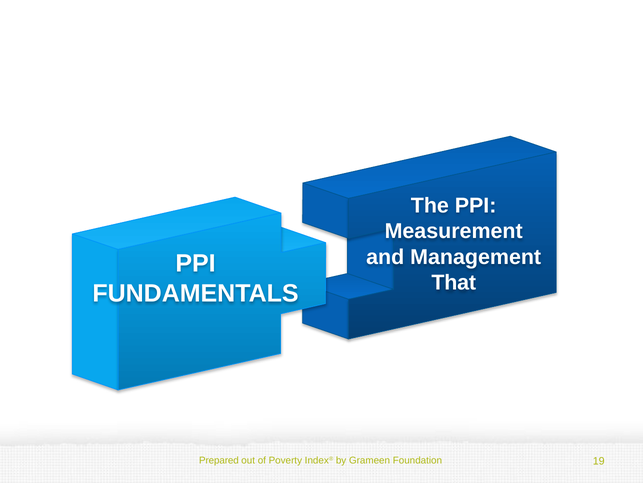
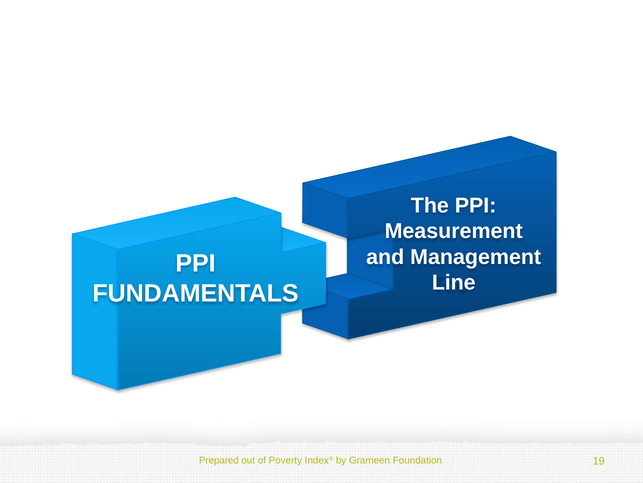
That: That -> Line
